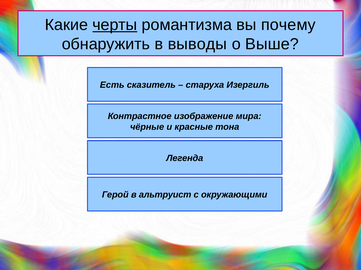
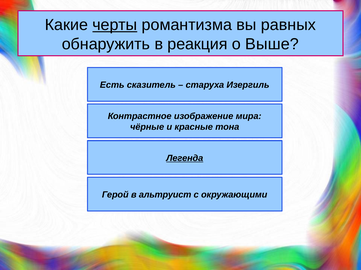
почему: почему -> равных
выводы: выводы -> реакция
Легенда underline: none -> present
